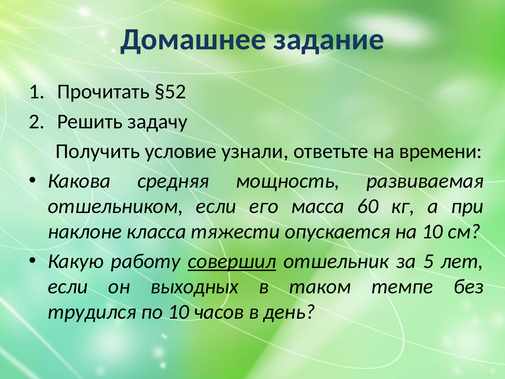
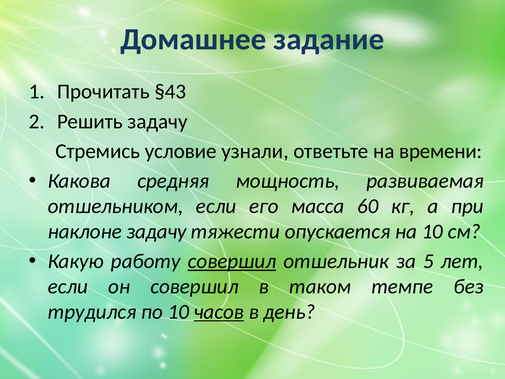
§52: §52 -> §43
Получить: Получить -> Стремись
наклоне класса: класса -> задачу
он выходных: выходных -> совершил
часов underline: none -> present
